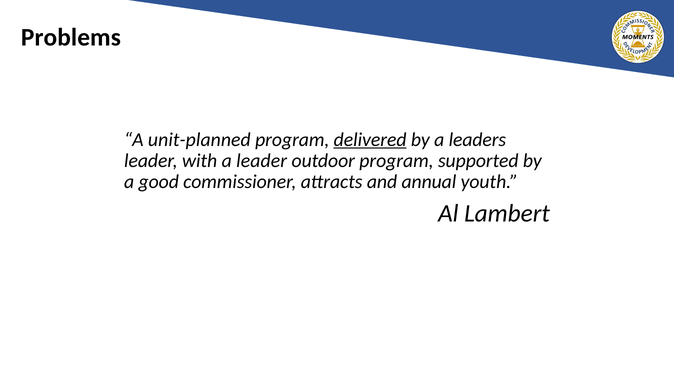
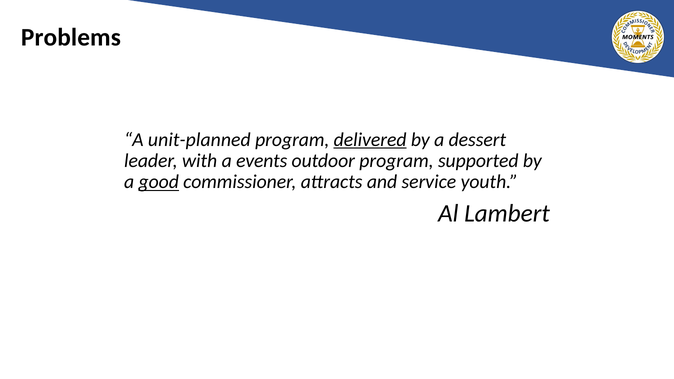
leaders: leaders -> dessert
a leader: leader -> events
good underline: none -> present
annual: annual -> service
